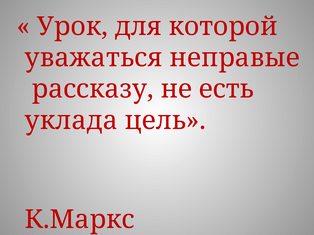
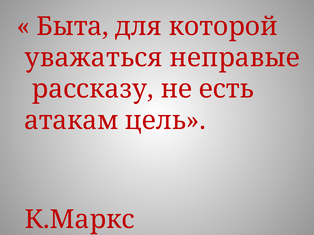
Урок: Урок -> Быта
уклада: уклада -> атакам
